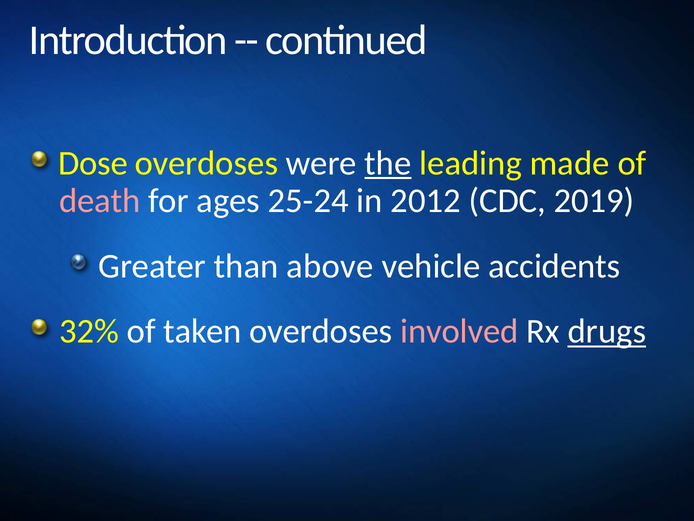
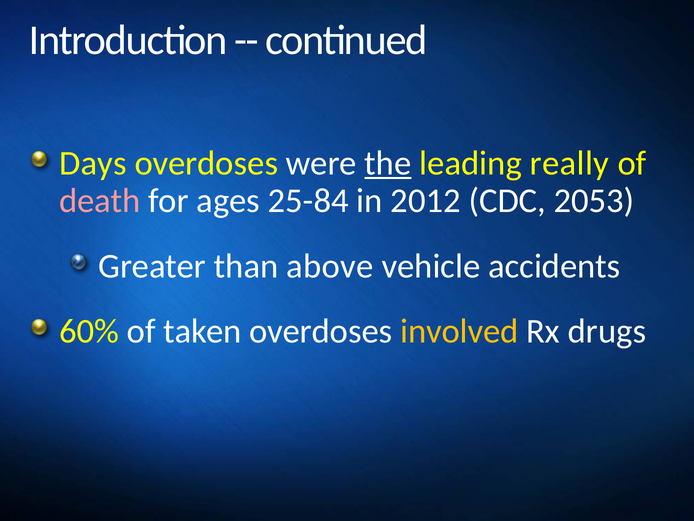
Dose: Dose -> Days
made: made -> really
25-24: 25-24 -> 25-84
2019: 2019 -> 2053
32%: 32% -> 60%
involved colour: pink -> yellow
drugs underline: present -> none
